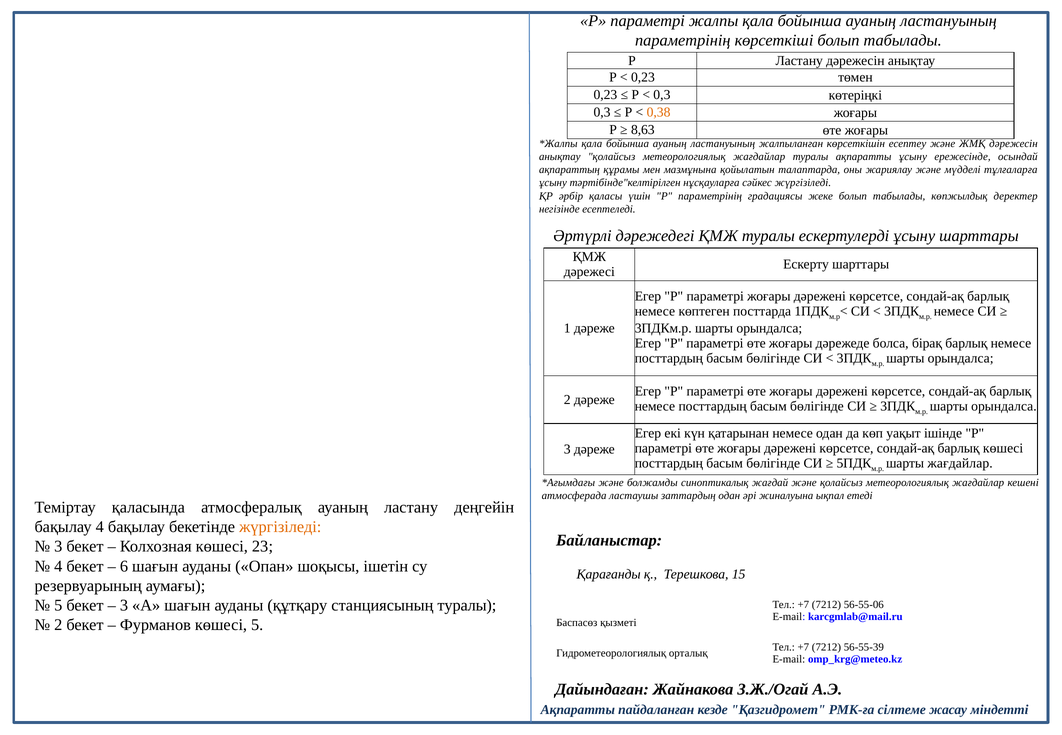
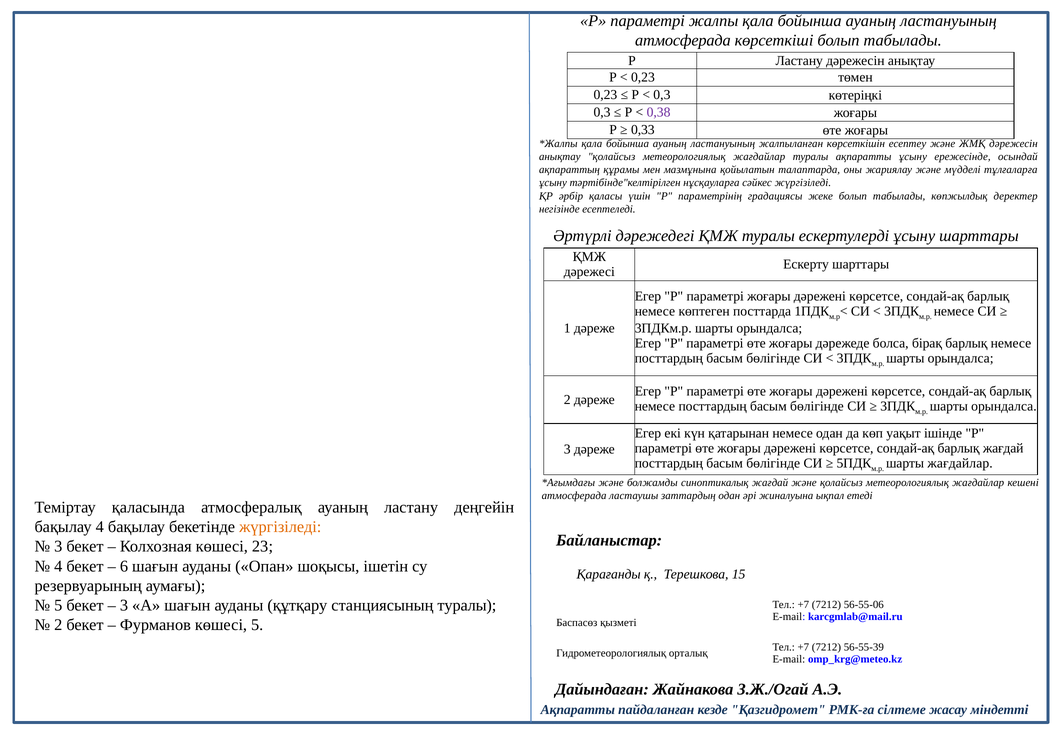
параметрінің at (683, 41): параметрінің -> атмосферада
0,38 colour: orange -> purple
8,63: 8,63 -> 0,33
барлық көшесі: көшесі -> жағдай
